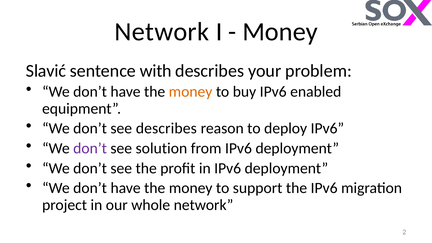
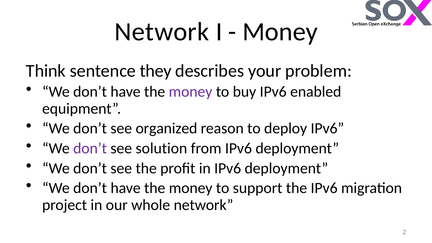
Slavić: Slavić -> Think
with: with -> they
money at (191, 92) colour: orange -> purple
see describes: describes -> organized
